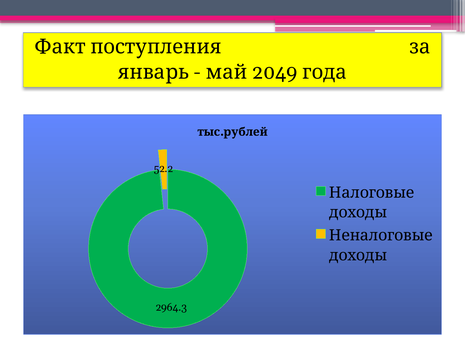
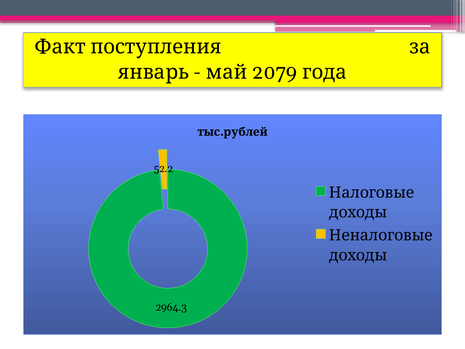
2049: 2049 -> 2079
